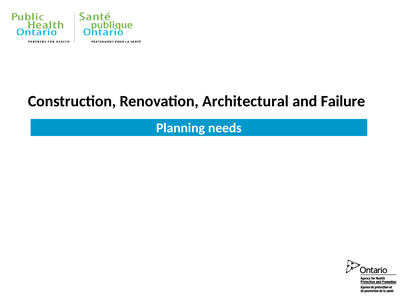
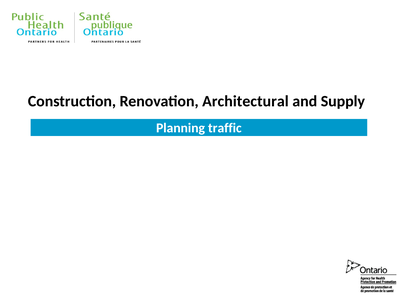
Failure: Failure -> Supply
needs: needs -> traffic
